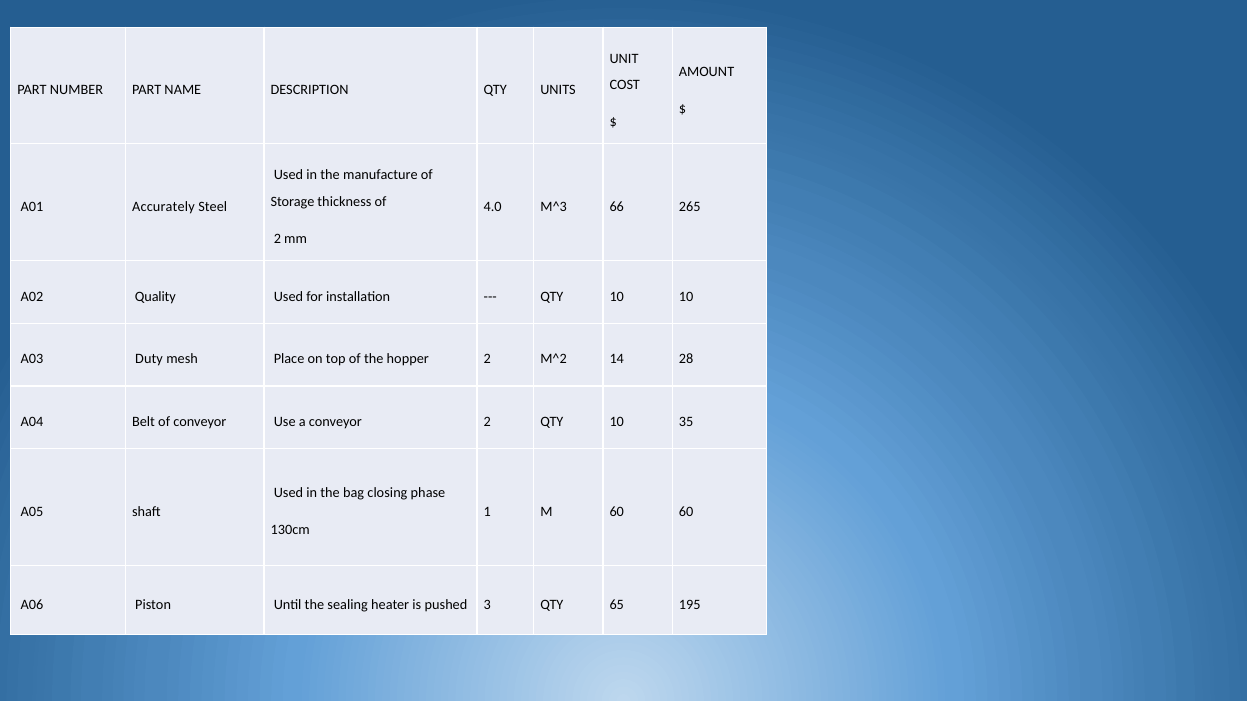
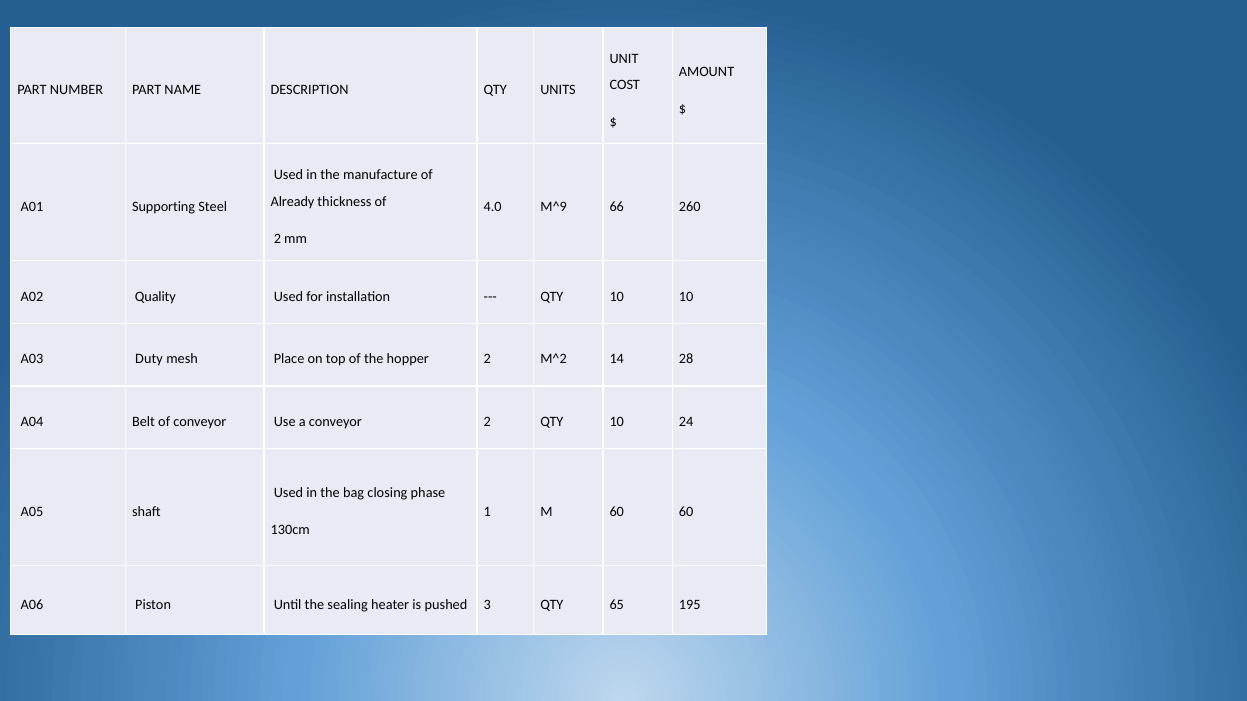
Storage: Storage -> Already
Accurately: Accurately -> Supporting
M^3: M^3 -> M^9
265: 265 -> 260
35: 35 -> 24
